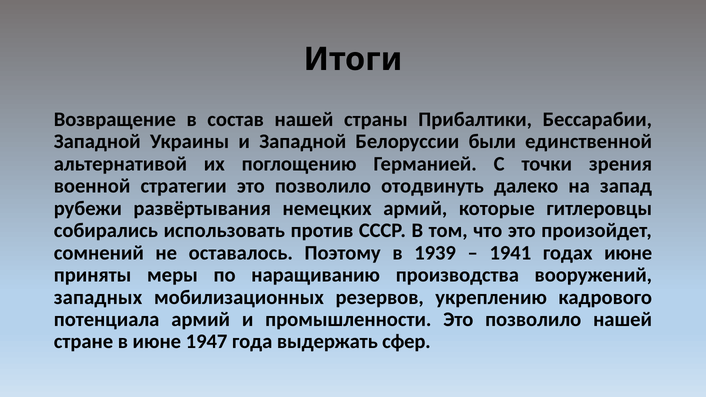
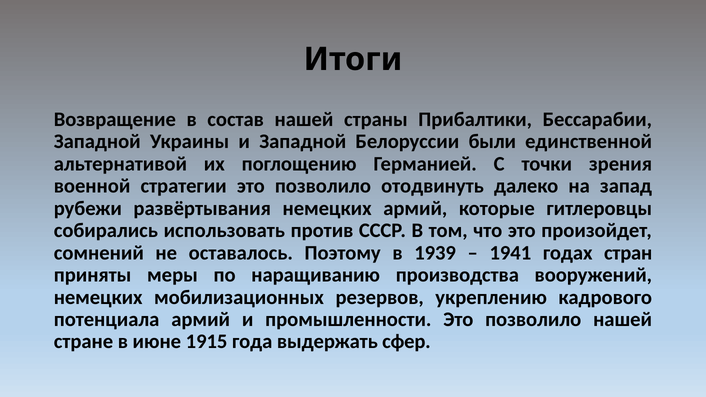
годах июне: июне -> стран
западных at (98, 297): западных -> немецких
1947: 1947 -> 1915
